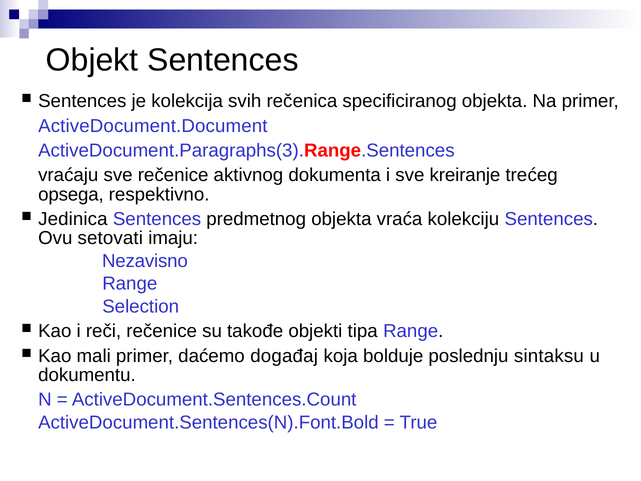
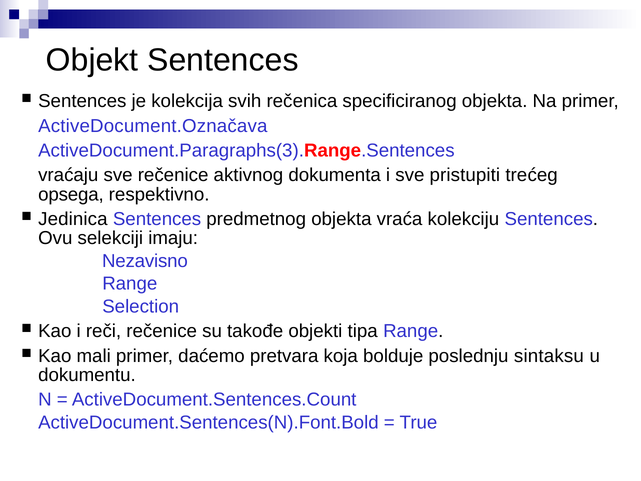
ActiveDocument.Document: ActiveDocument.Document -> ActiveDocument.Označava
kreiranje: kreiranje -> pristupiti
setovati: setovati -> selekciji
događaj: događaj -> pretvara
